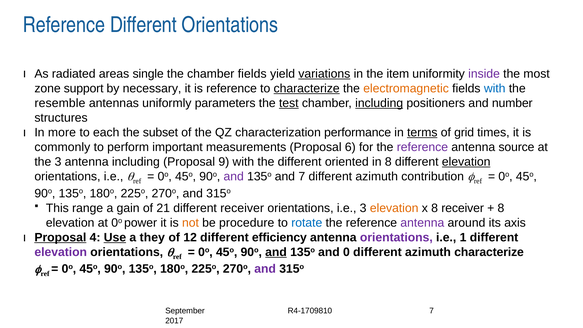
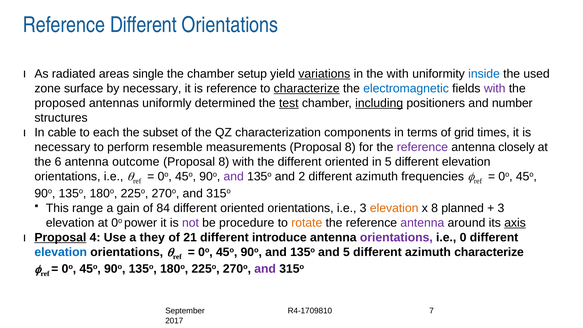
chamber fields: fields -> setup
the item: item -> with
inside colour: purple -> blue
most: most -> used
support: support -> surface
electromagnetic colour: orange -> blue
with at (495, 88) colour: blue -> purple
resemble: resemble -> proposed
parameters: parameters -> determined
more: more -> cable
performance: performance -> components
terms underline: present -> none
commonly at (62, 147): commonly -> necessary
important: important -> resemble
measurements Proposal 6: 6 -> 8
source: source -> closely
the 3: 3 -> 6
antenna including: including -> outcome
9 at (224, 162): 9 -> 8
in 8: 8 -> 5
elevation at (466, 162) underline: present -> none
and 7: 7 -> 2
contribution: contribution -> frequencies
21: 21 -> 84
receiver at (242, 208): receiver -> oriented
8 receiver: receiver -> planned
8 at (501, 208): 8 -> 3
not colour: orange -> purple
rotate colour: blue -> orange
axis underline: none -> present
Use underline: present -> none
12: 12 -> 21
efficiency: efficiency -> introduce
1: 1 -> 0
elevation at (61, 252) colour: purple -> blue
and at (276, 252) underline: present -> none
and 0: 0 -> 5
